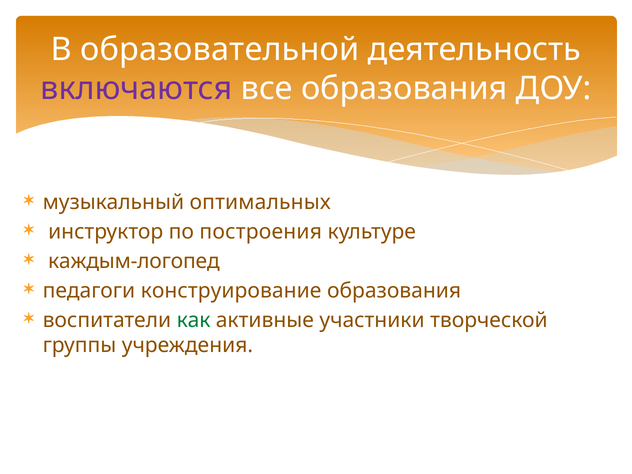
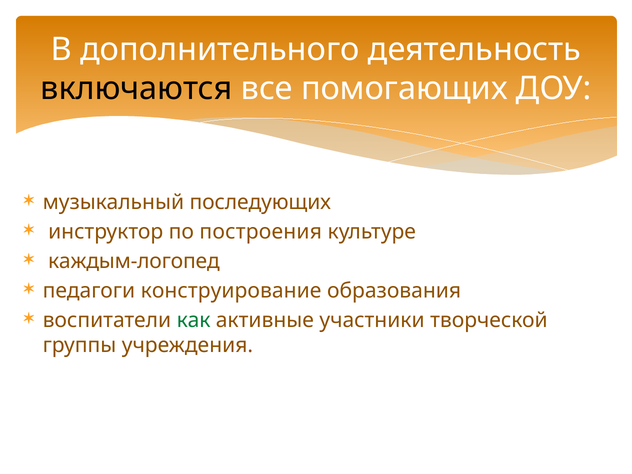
образовательной: образовательной -> дополнительного
включаются colour: purple -> black
все образования: образования -> помогающих
оптимальных: оптимальных -> последующих
